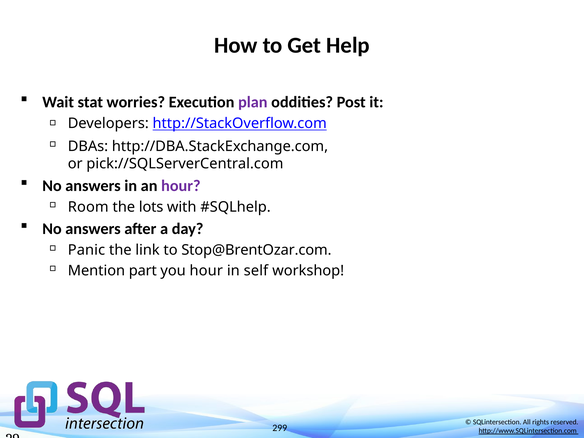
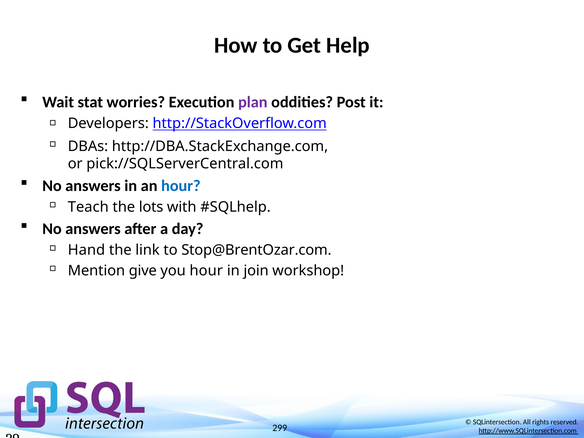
hour at (181, 186) colour: purple -> blue
Room: Room -> Teach
Panic: Panic -> Hand
part: part -> give
self: self -> join
